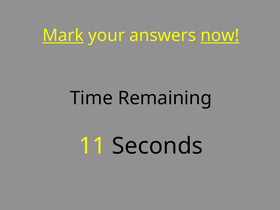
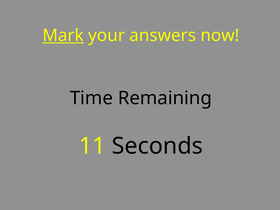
now underline: present -> none
